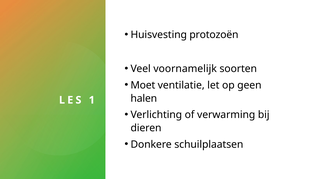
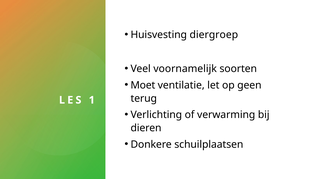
protozoën: protozoën -> diergroep
halen: halen -> terug
